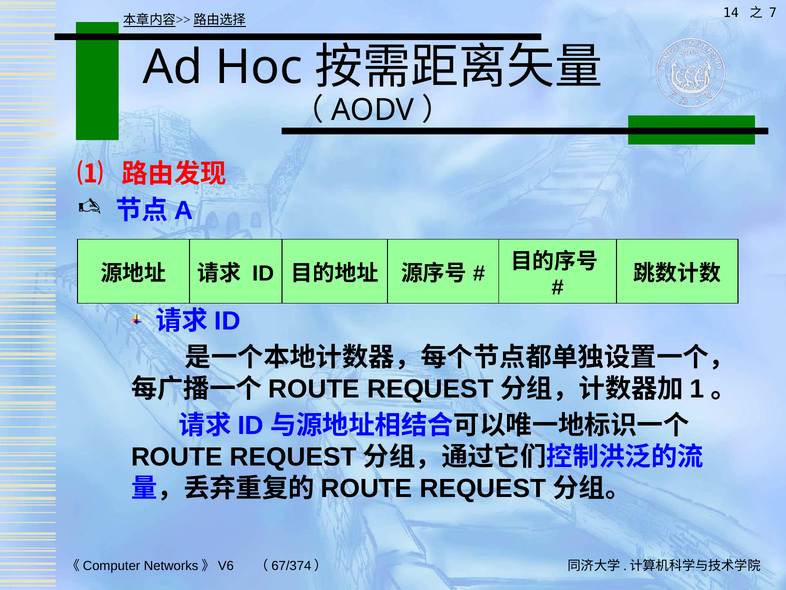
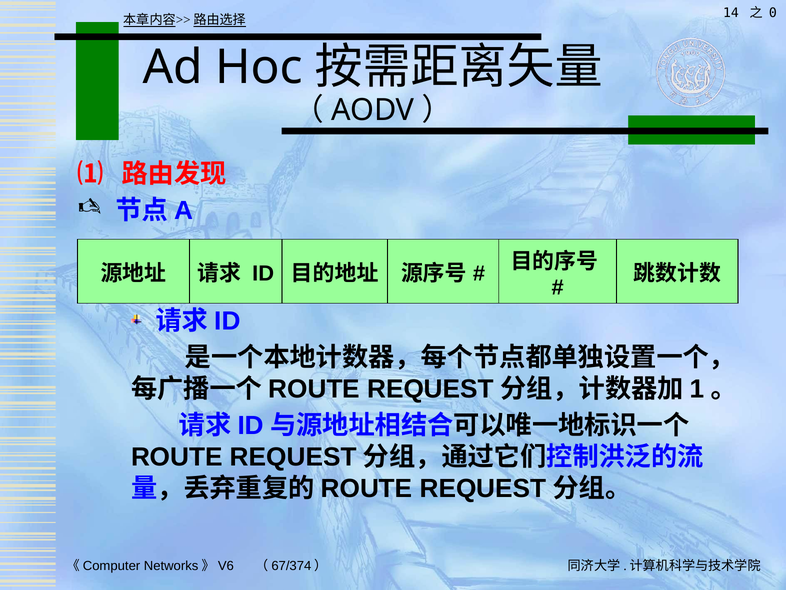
7: 7 -> 0
